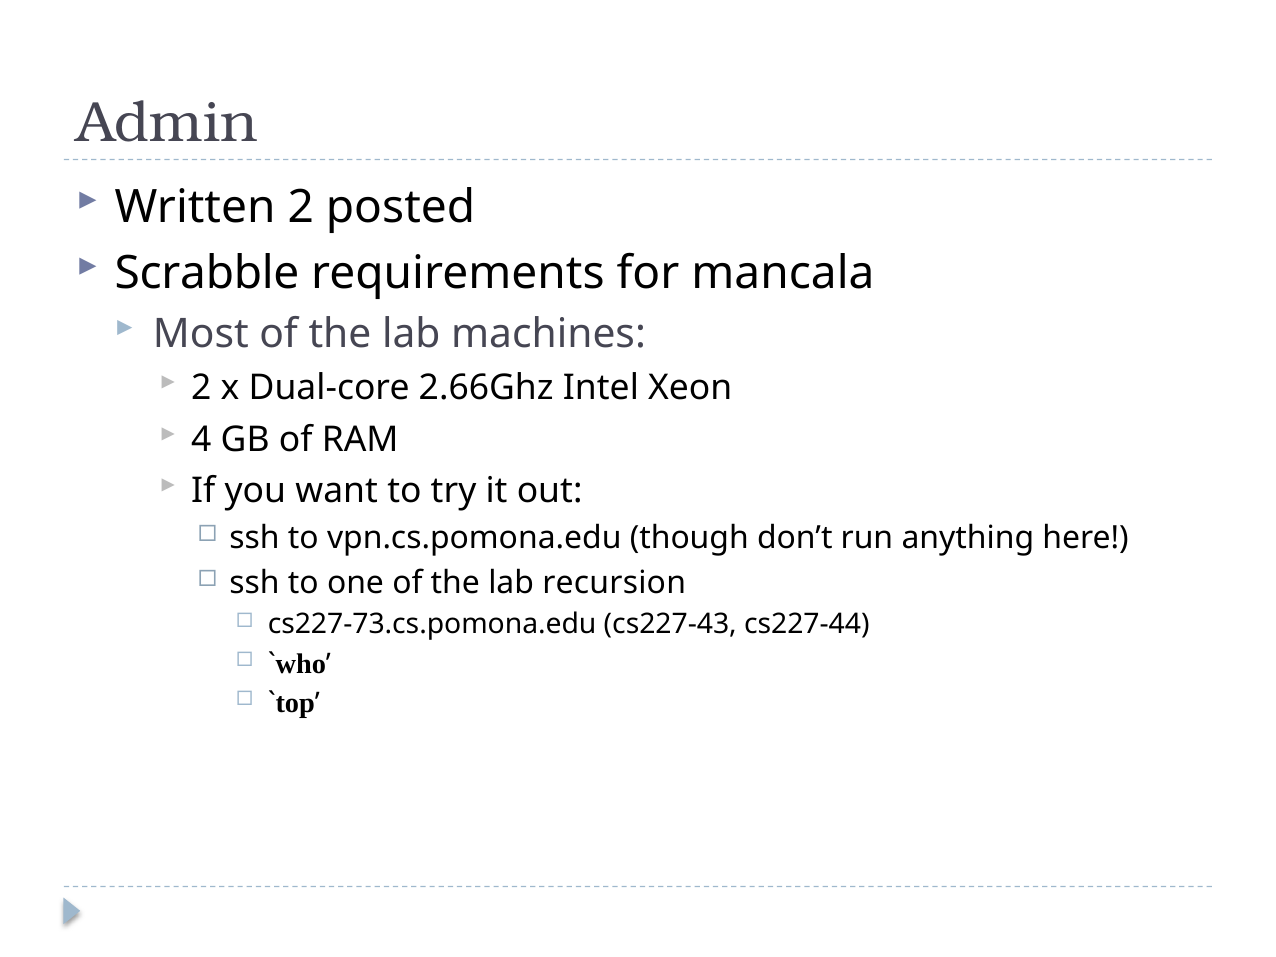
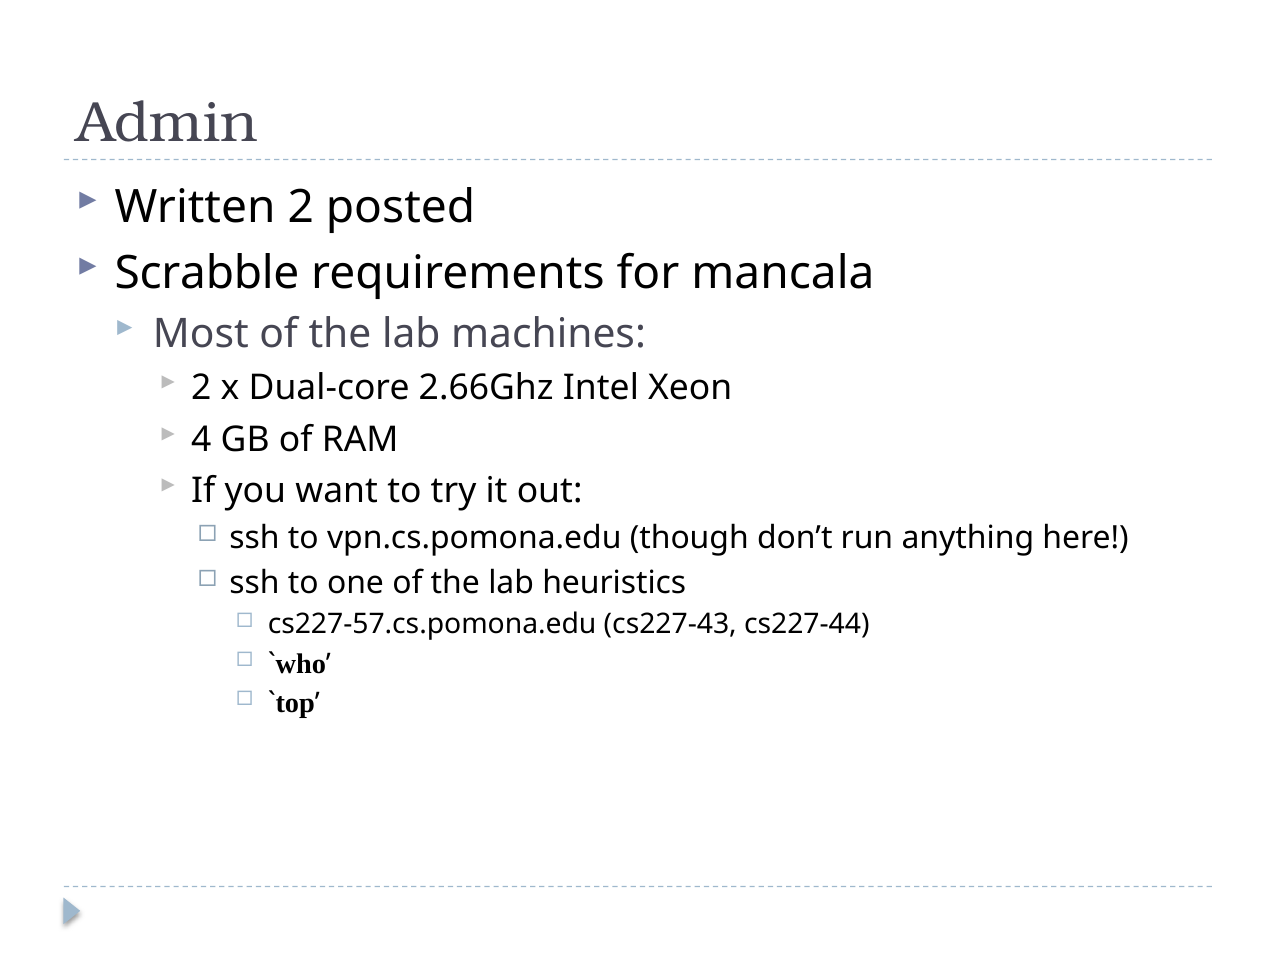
recursion: recursion -> heuristics
cs227-73.cs.pomona.edu: cs227-73.cs.pomona.edu -> cs227-57.cs.pomona.edu
